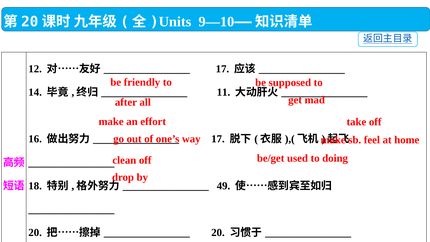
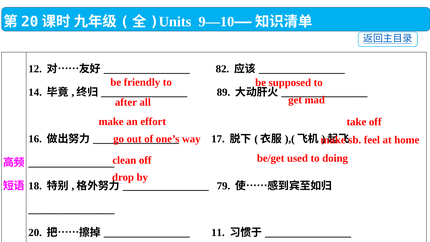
17 at (222, 69): 17 -> 82
11: 11 -> 89
49: 49 -> 79
20 at (218, 233): 20 -> 11
